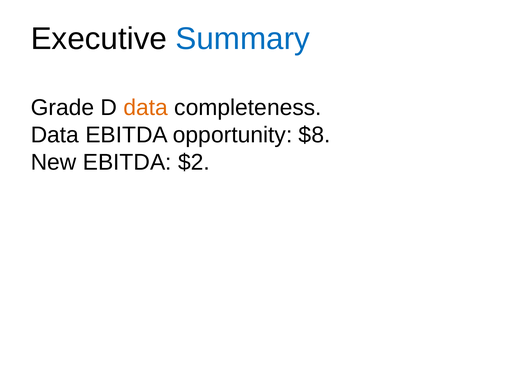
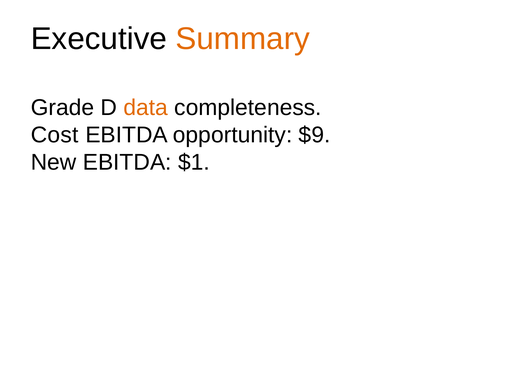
Summary colour: blue -> orange
Data at (55, 135): Data -> Cost
$8: $8 -> $9
$2: $2 -> $1
